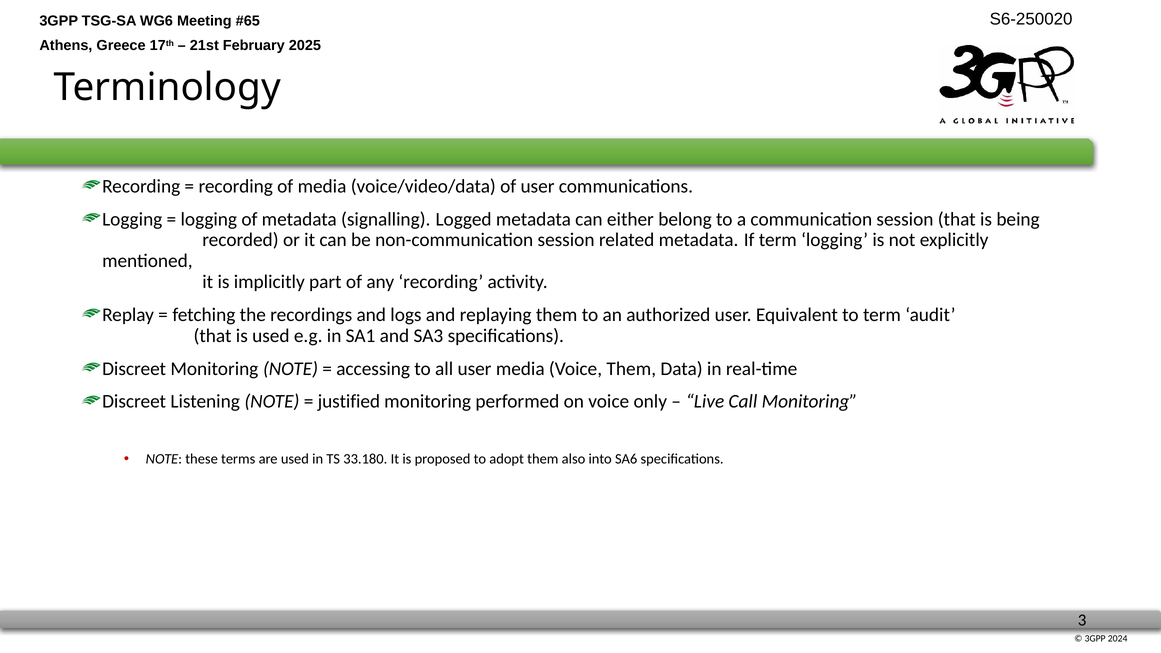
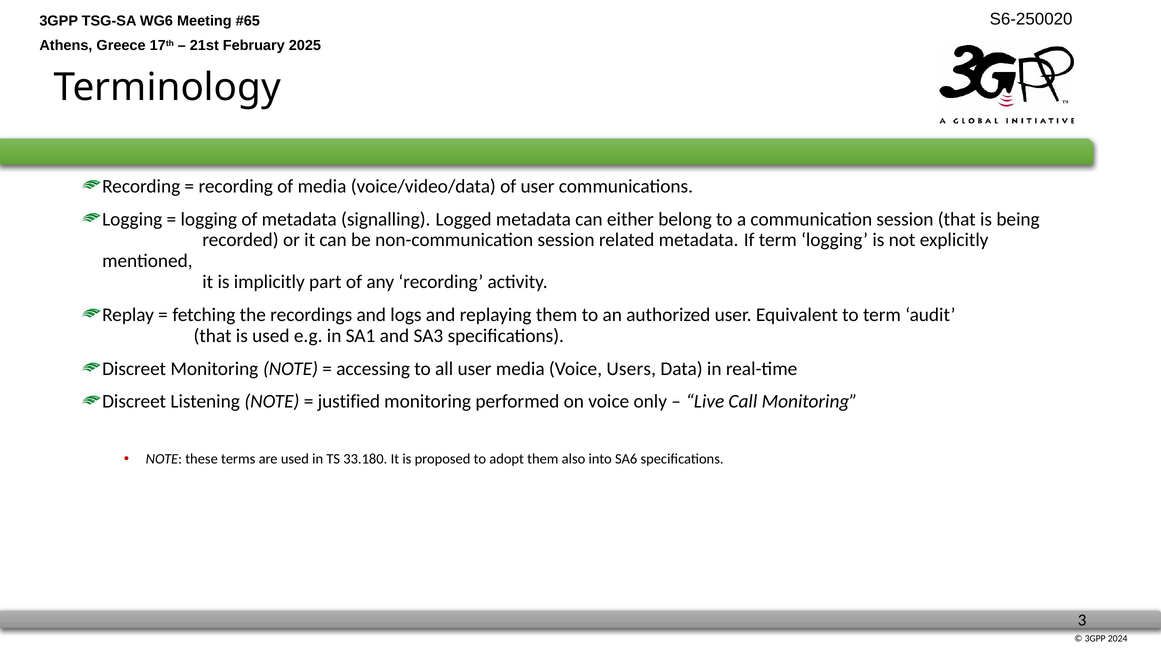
Voice Them: Them -> Users
